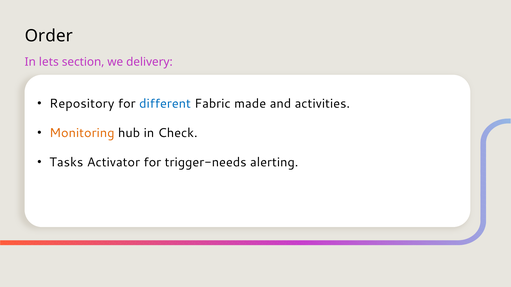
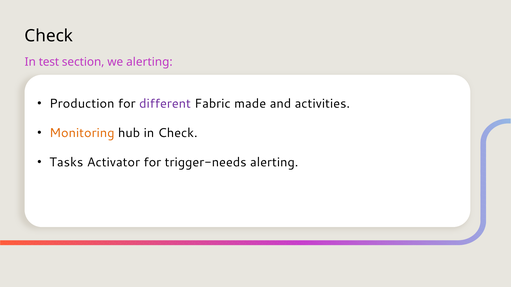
Order at (49, 36): Order -> Check
lets: lets -> test
we delivery: delivery -> alerting
Repository: Repository -> Production
different colour: blue -> purple
